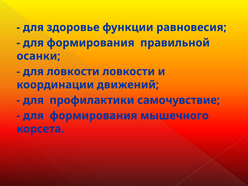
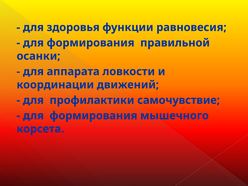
здоровье: здоровье -> здоровья
для ловкости: ловкости -> аппарата
